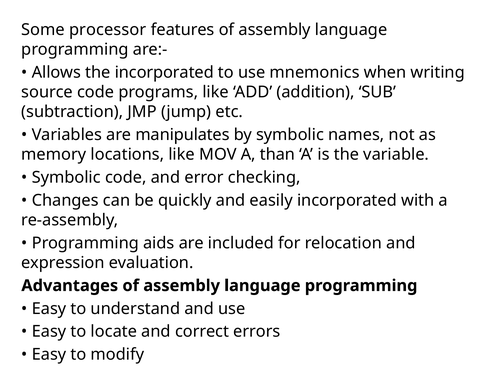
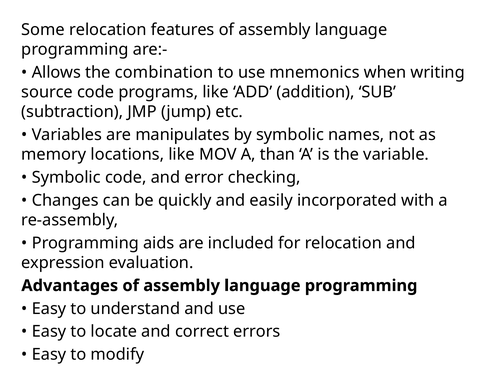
Some processor: processor -> relocation
the incorporated: incorporated -> combination
